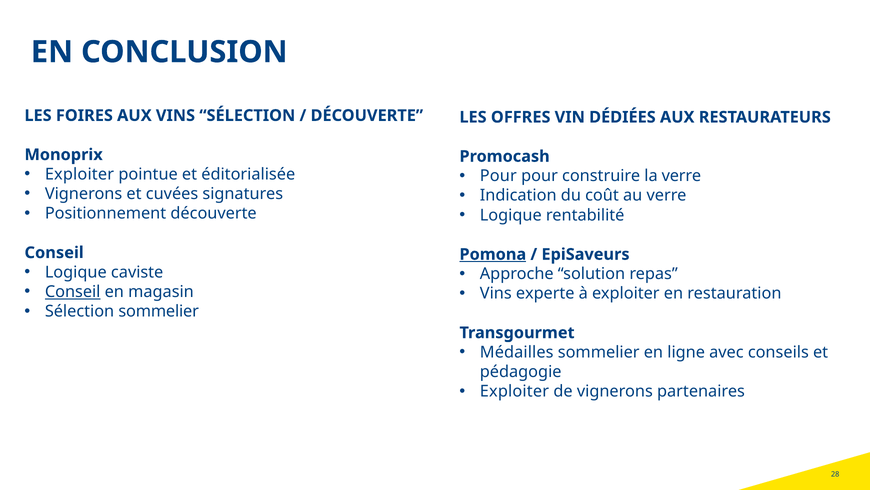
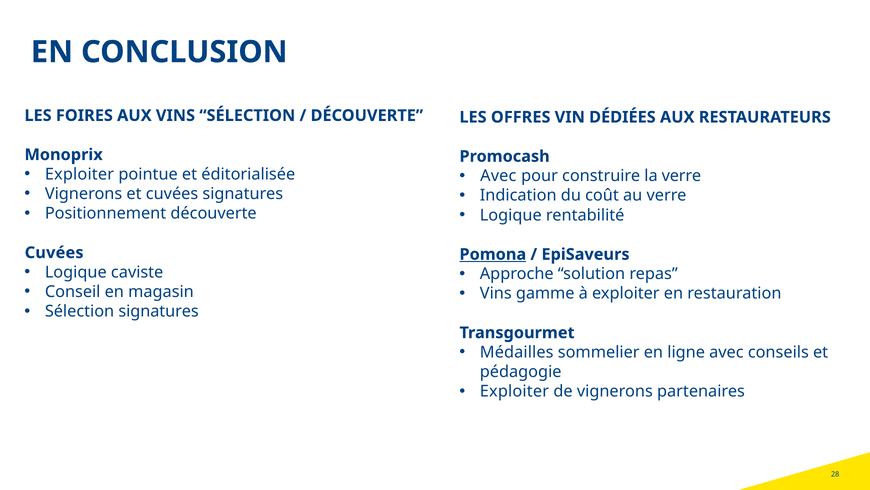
Pour at (498, 176): Pour -> Avec
Conseil at (54, 252): Conseil -> Cuvées
Conseil at (73, 292) underline: present -> none
experte: experte -> gamme
Sélection sommelier: sommelier -> signatures
